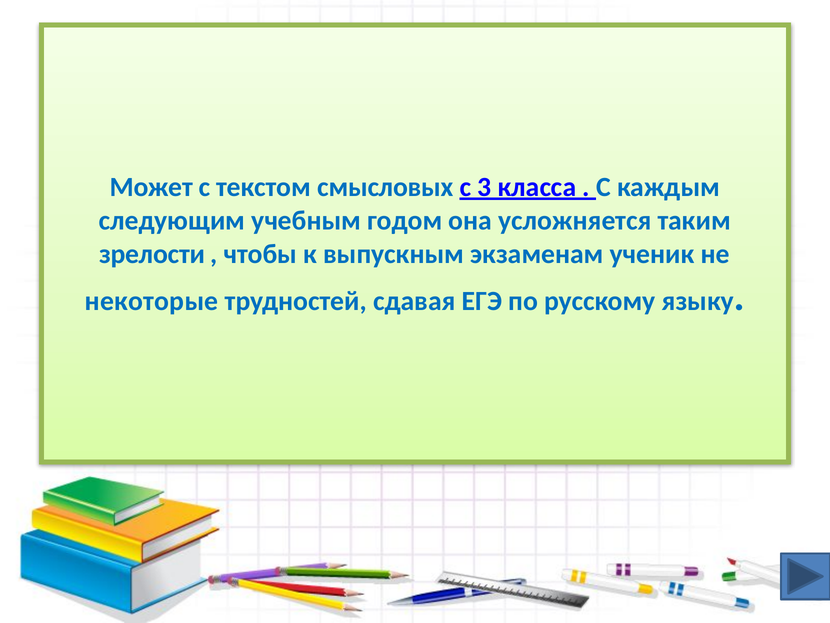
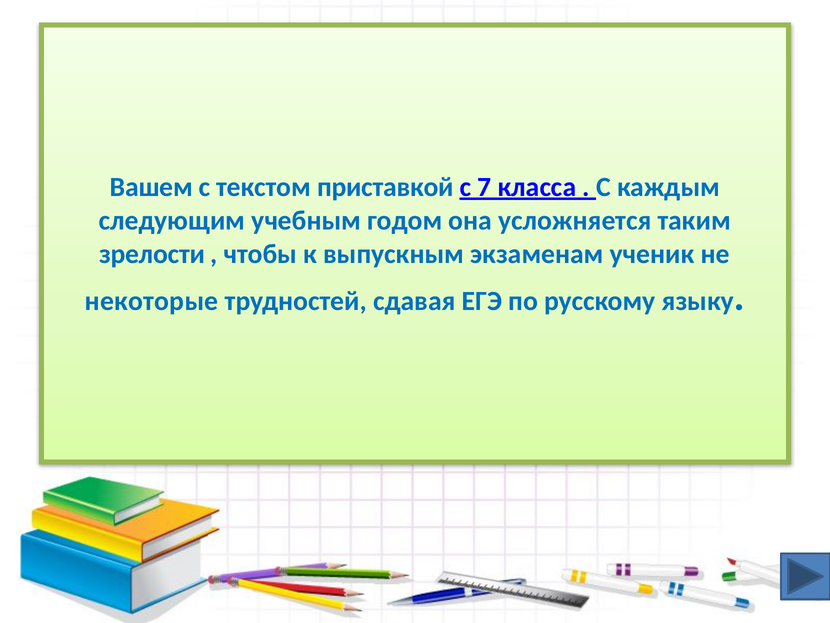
Может: Может -> Вашем
смысловых: смысловых -> приставкой
3: 3 -> 7
